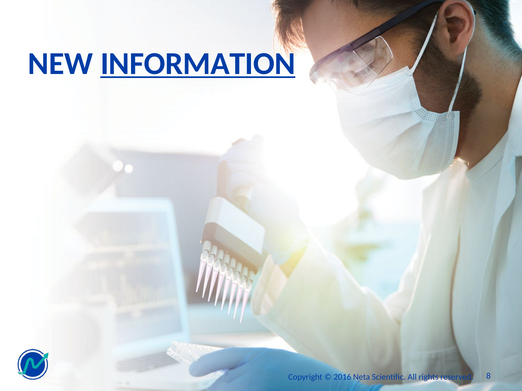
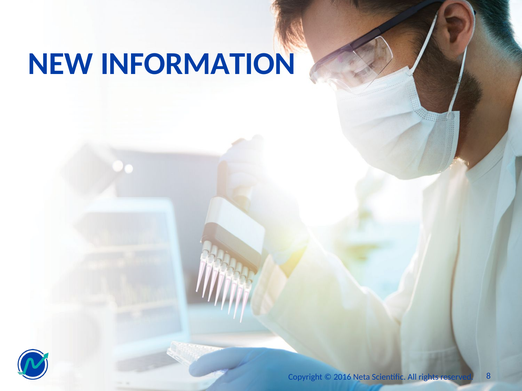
INFORMATION underline: present -> none
